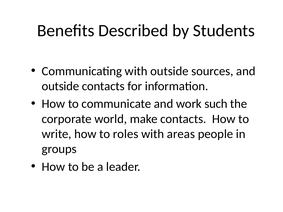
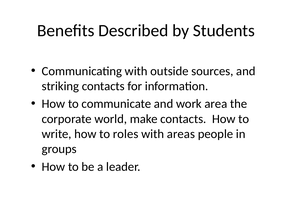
outside at (60, 86): outside -> striking
such: such -> area
